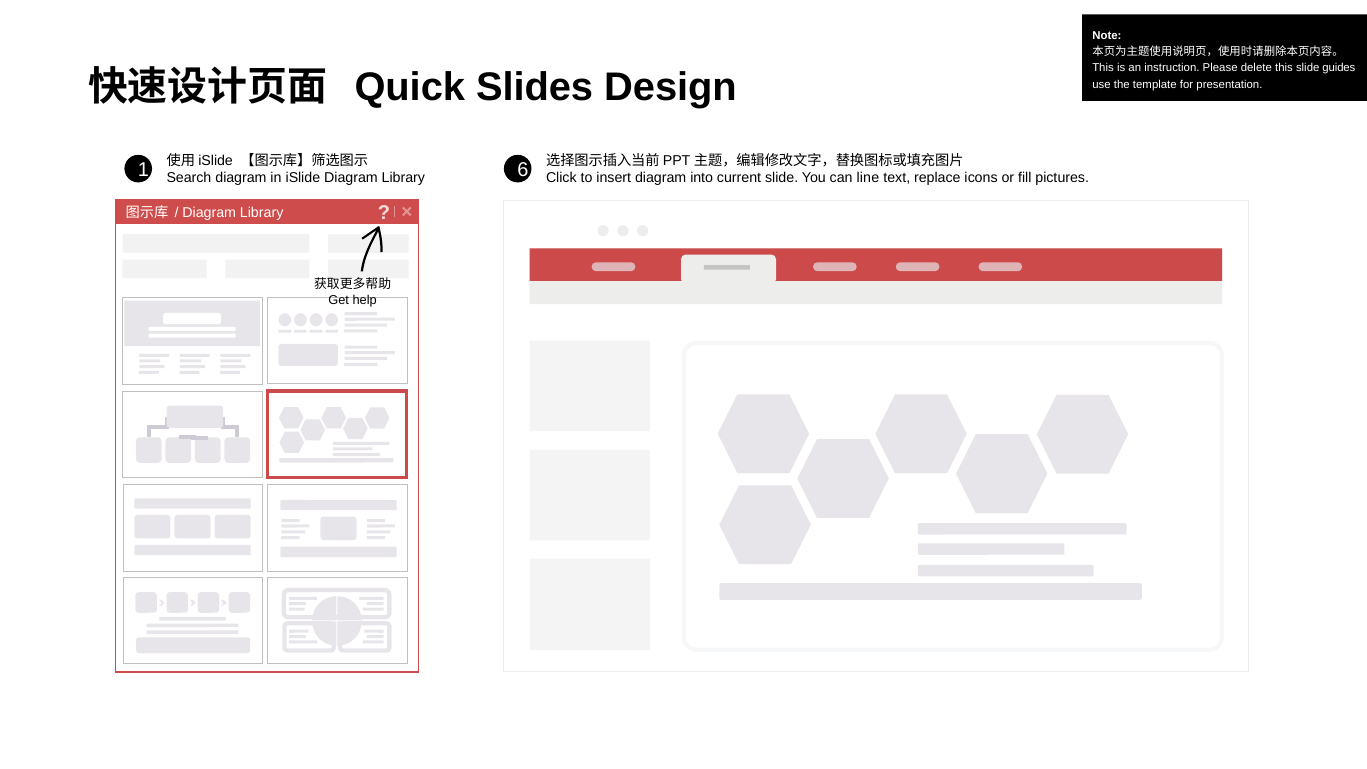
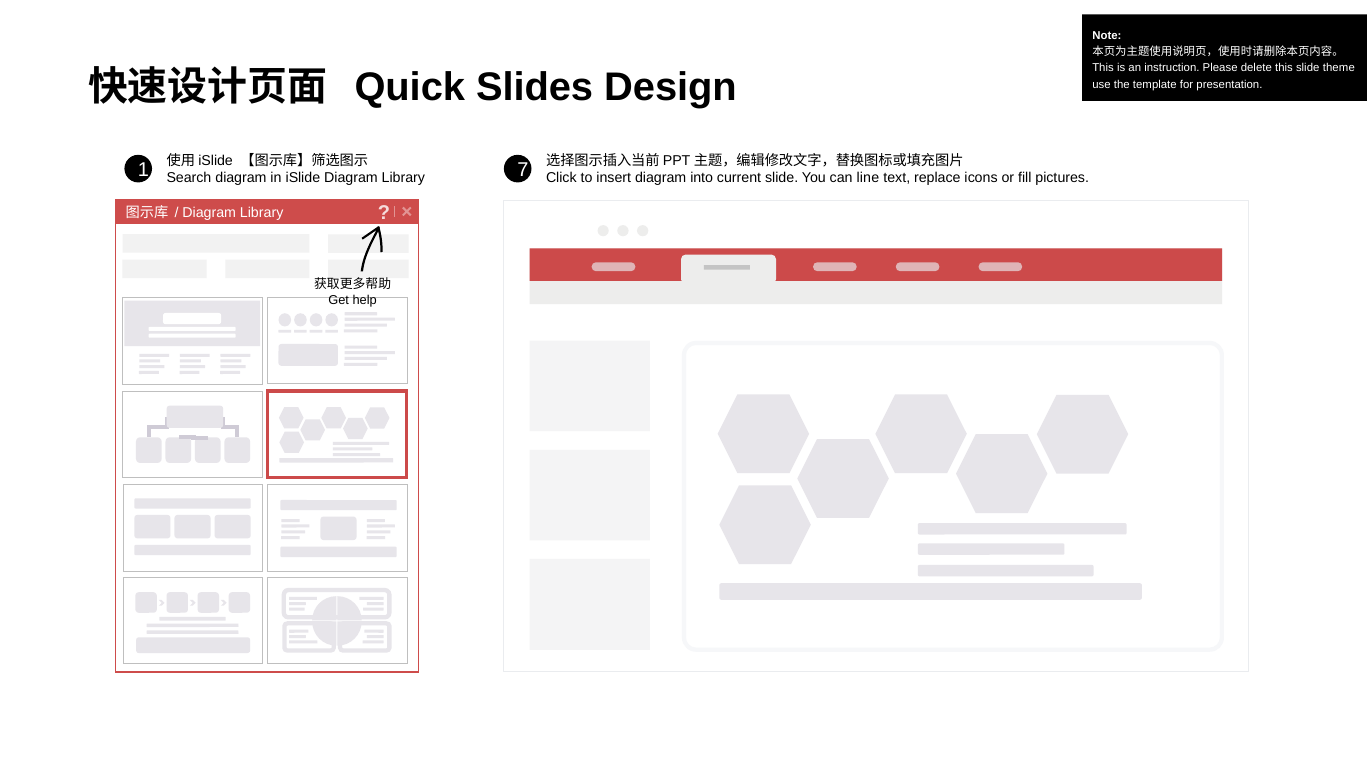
guides: guides -> theme
6: 6 -> 7
